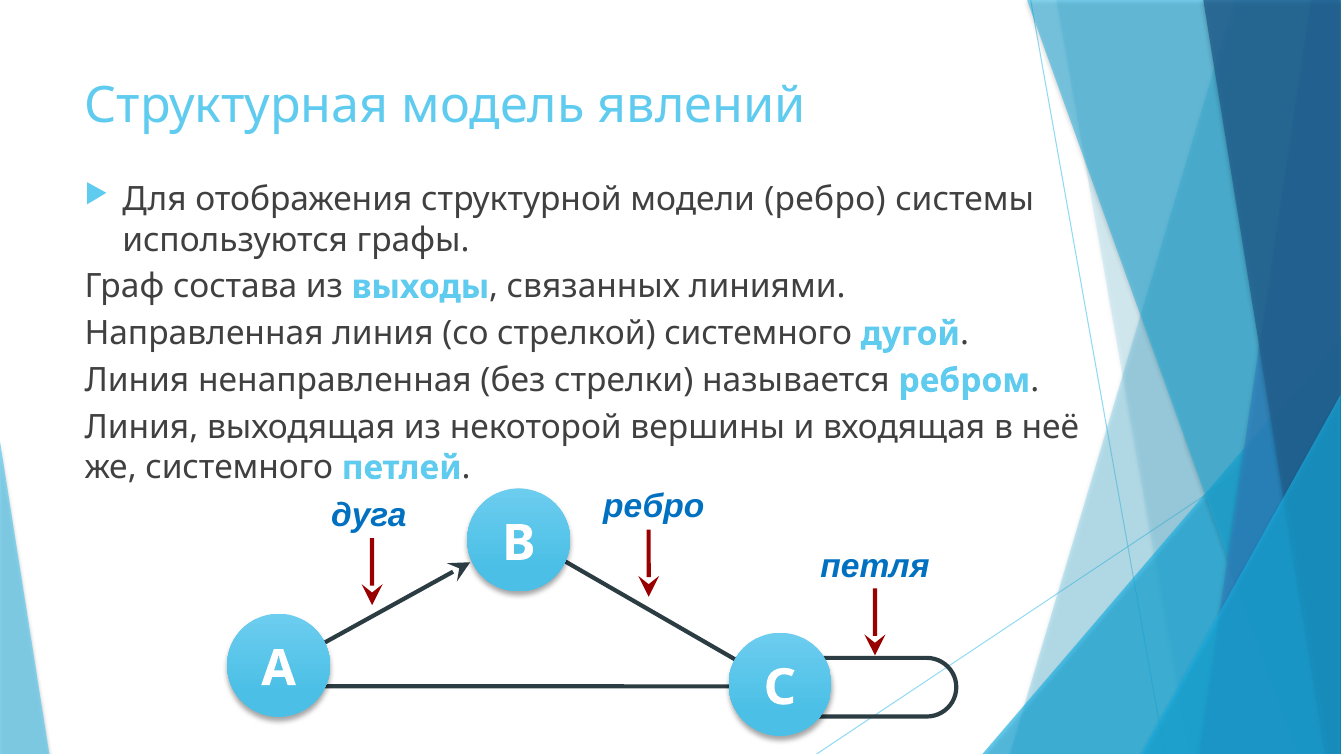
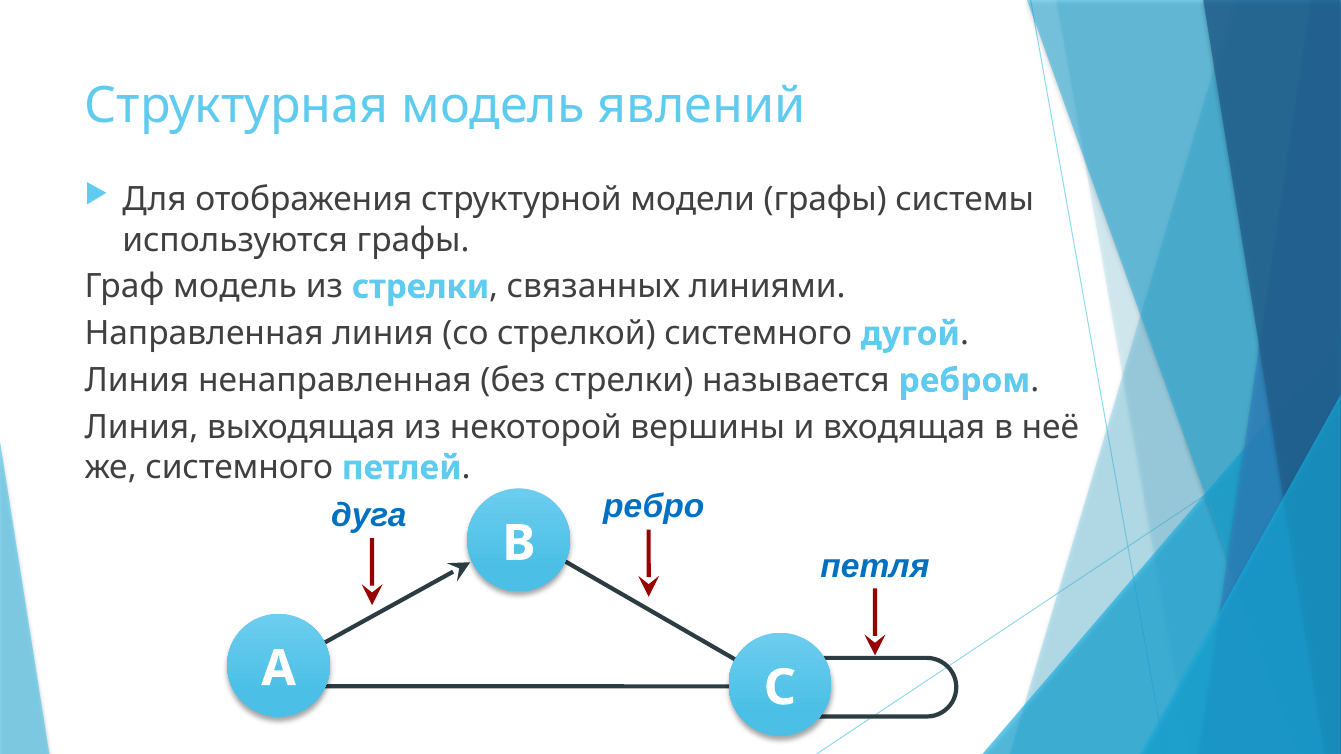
модели ребро: ребро -> графы
Граф состава: состава -> модель
из выходы: выходы -> стрелки
